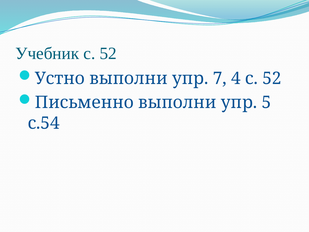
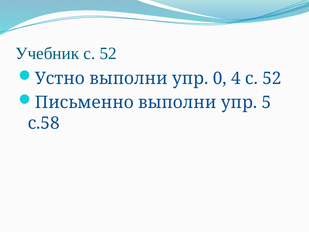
7: 7 -> 0
с.54: с.54 -> с.58
